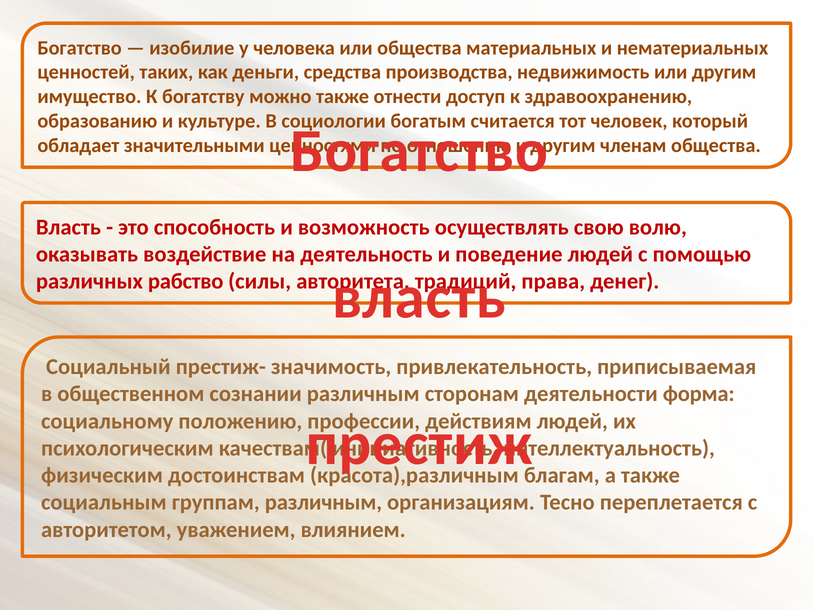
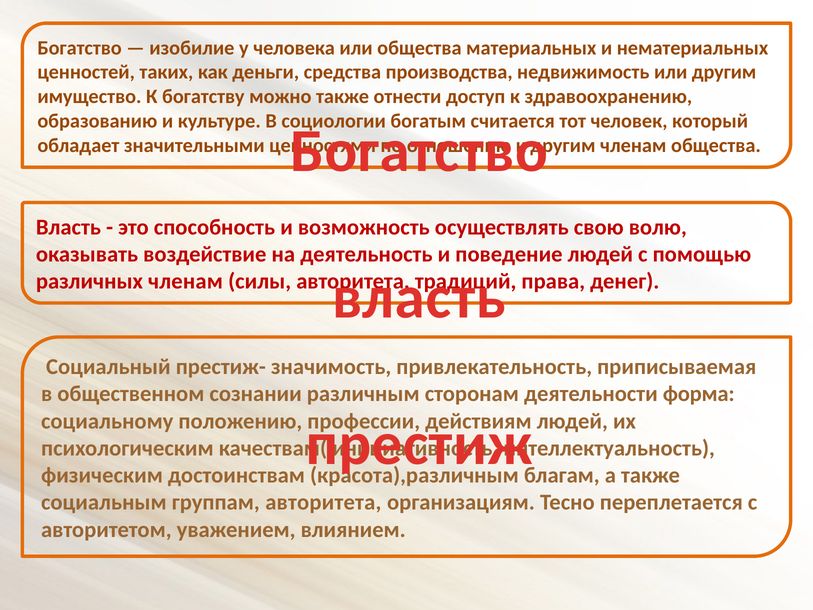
различных рабство: рабство -> членам
группам различным: различным -> авторитета
